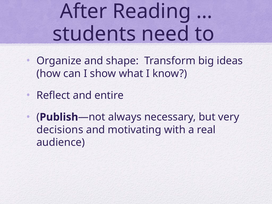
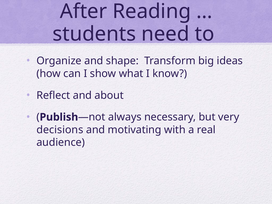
entire: entire -> about
